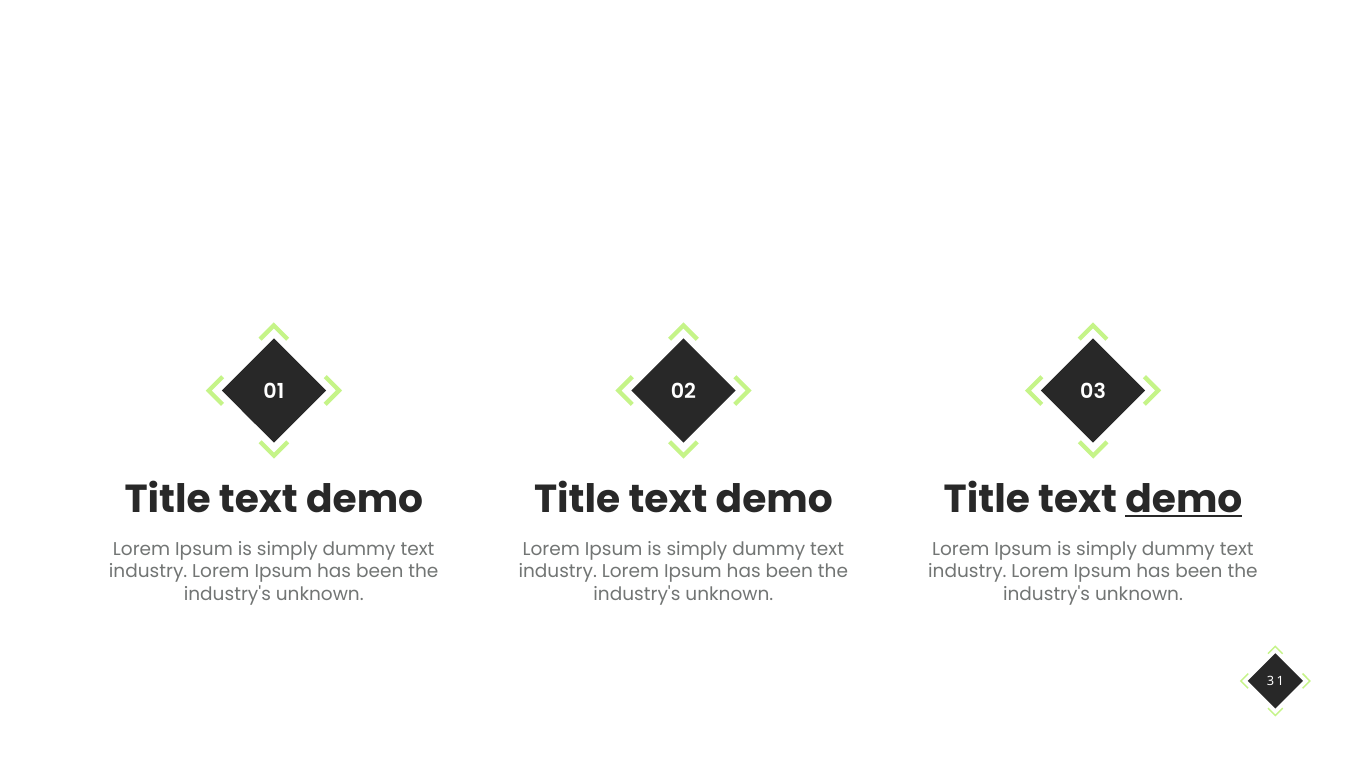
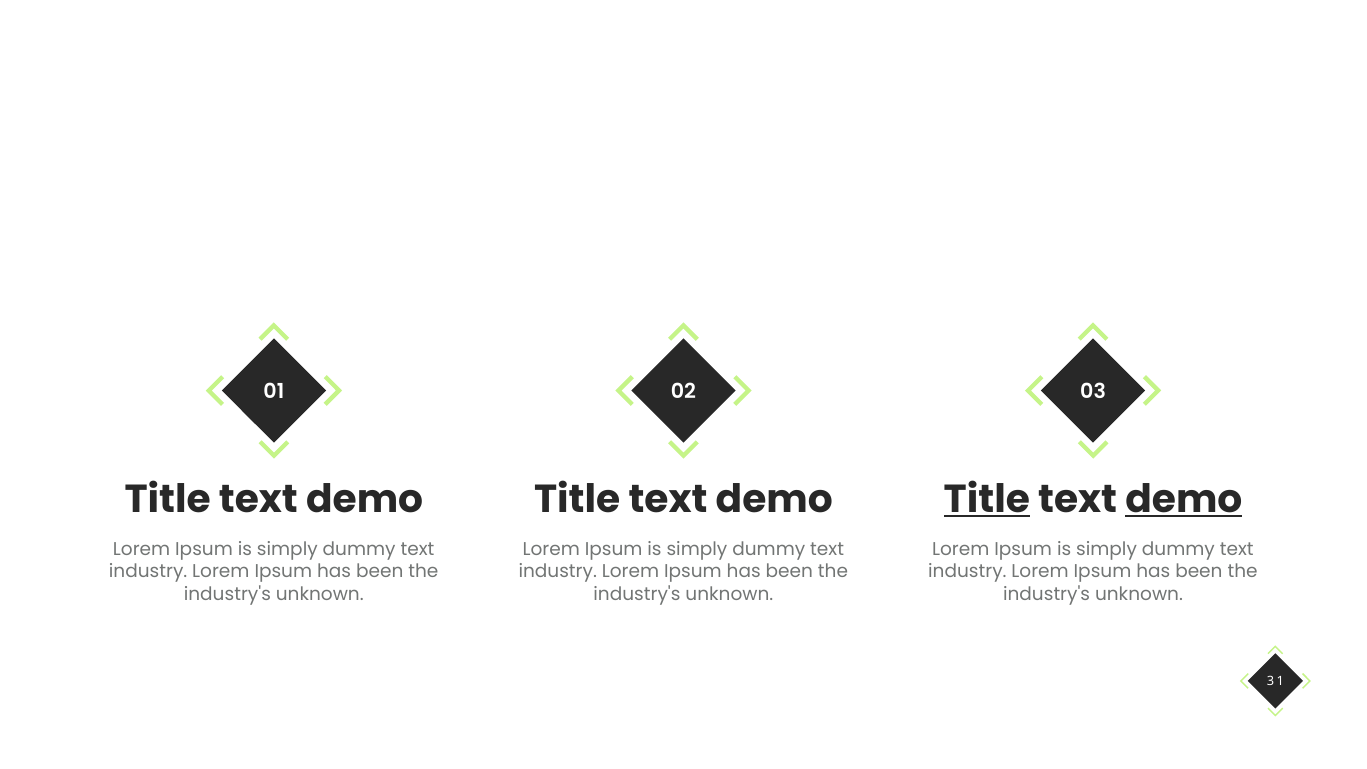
Title at (987, 499) underline: none -> present
